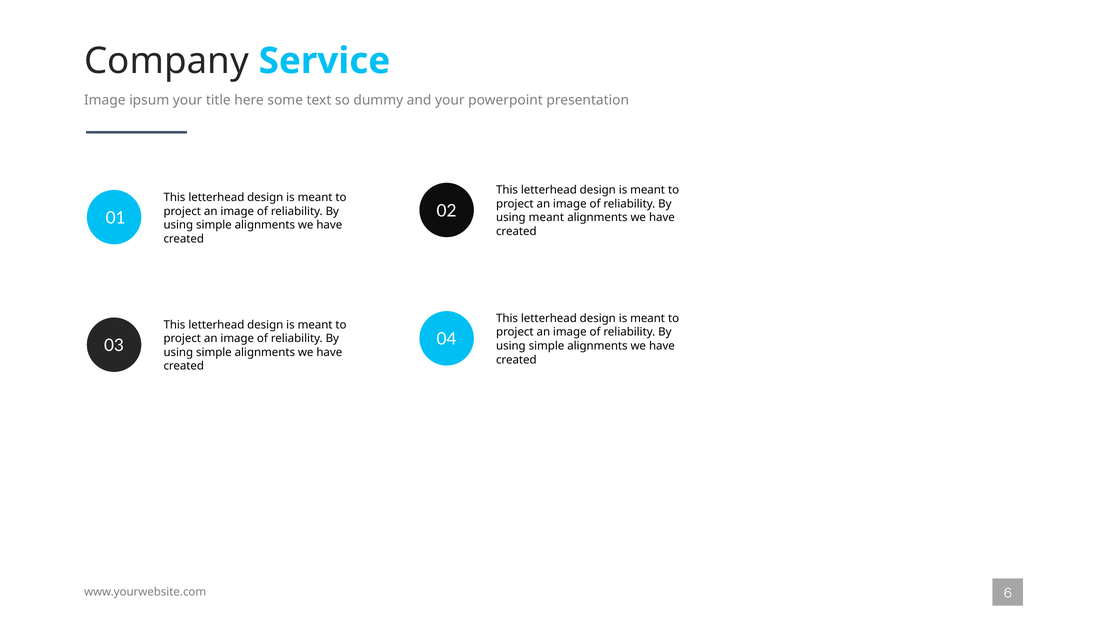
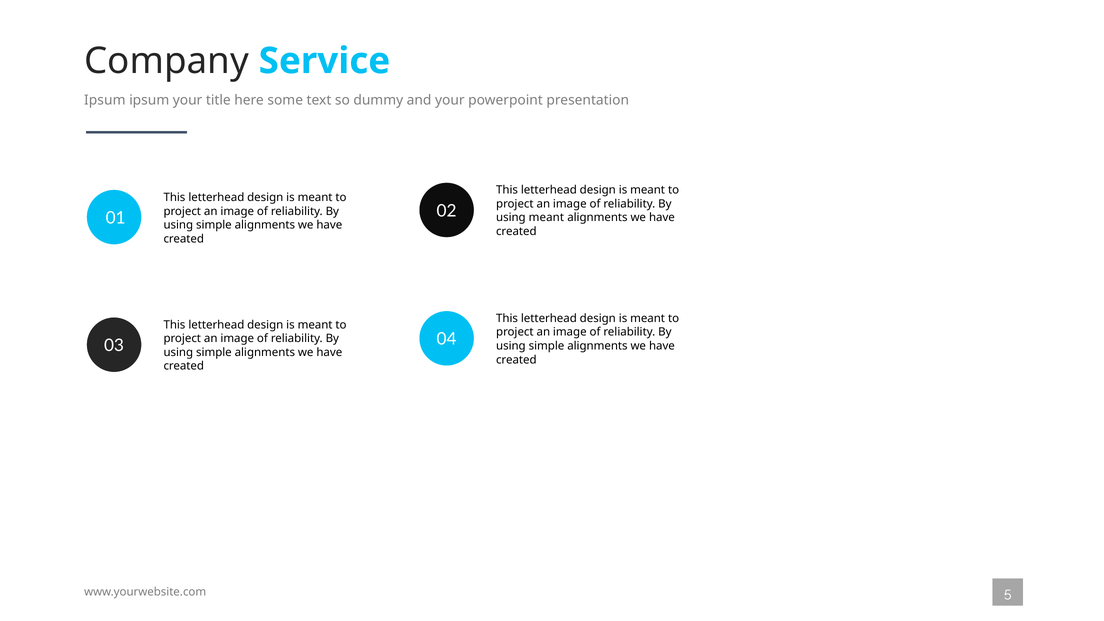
Image at (105, 100): Image -> Ipsum
6: 6 -> 5
